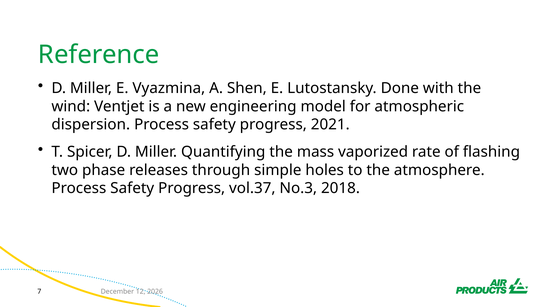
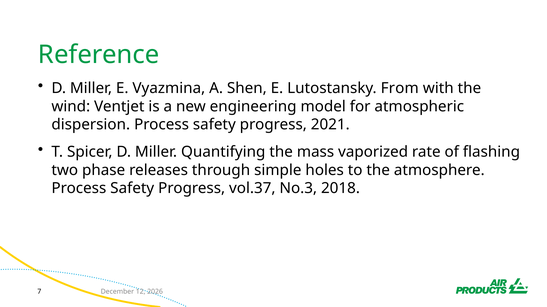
Done: Done -> From
